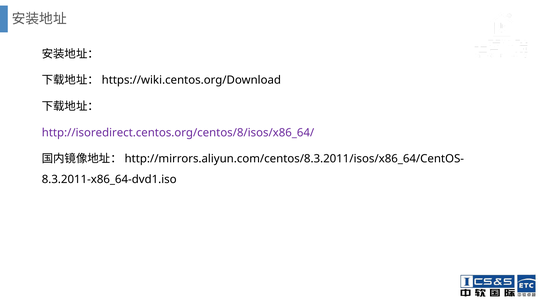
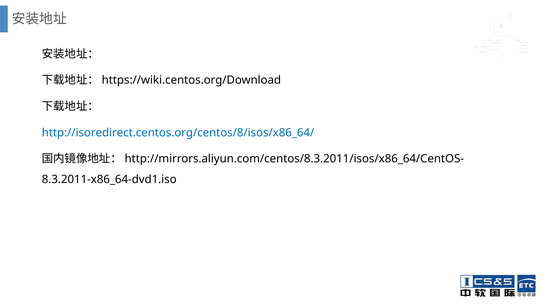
http://isoredirect.centos.org/centos/8/isos/x86_64/ colour: purple -> blue
